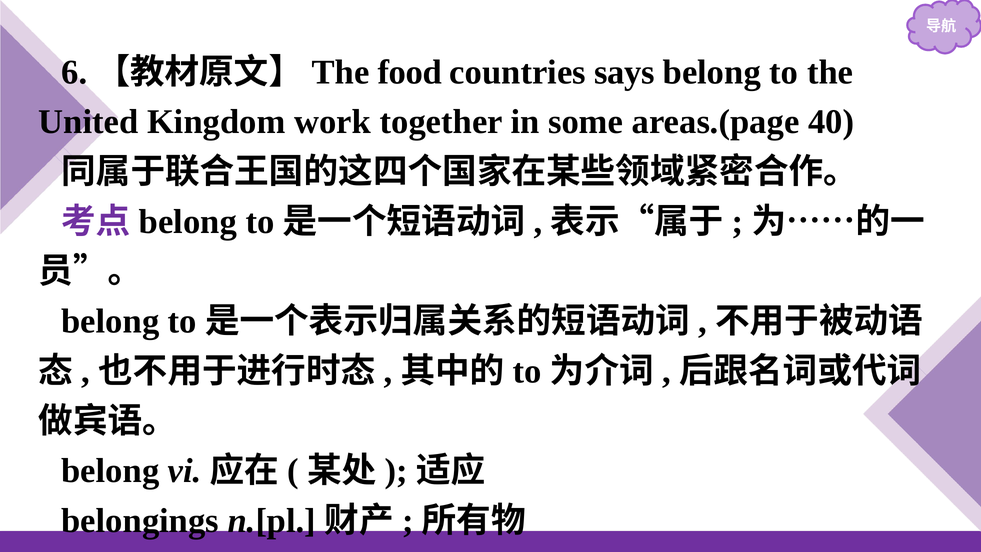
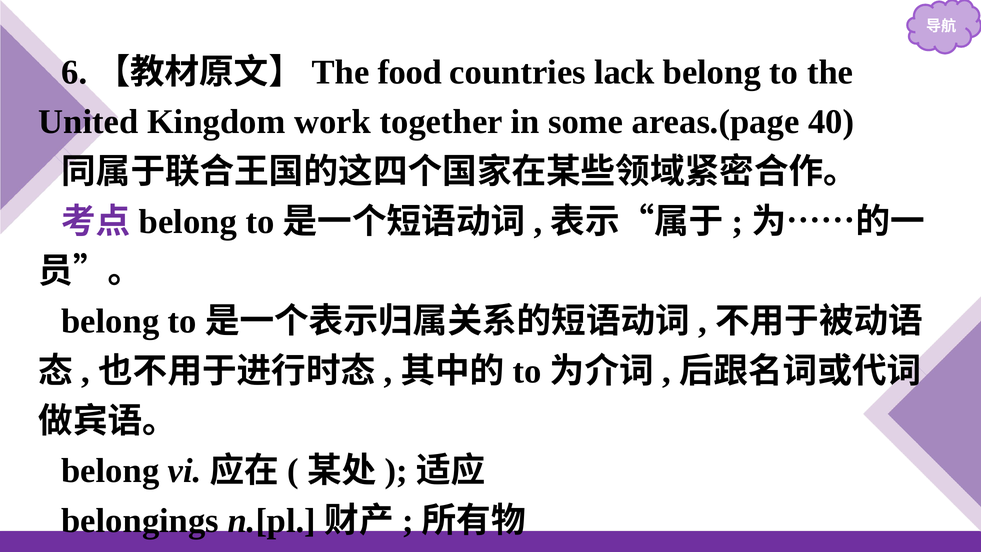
says: says -> lack
